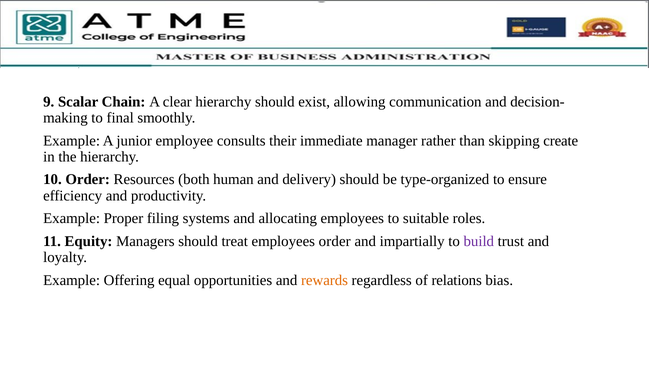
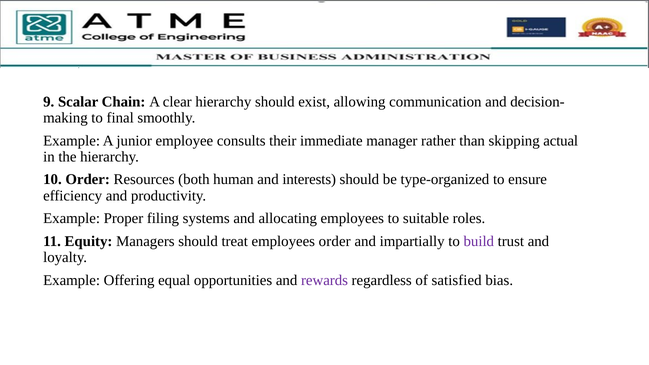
create: create -> actual
delivery: delivery -> interests
rewards colour: orange -> purple
relations: relations -> satisfied
